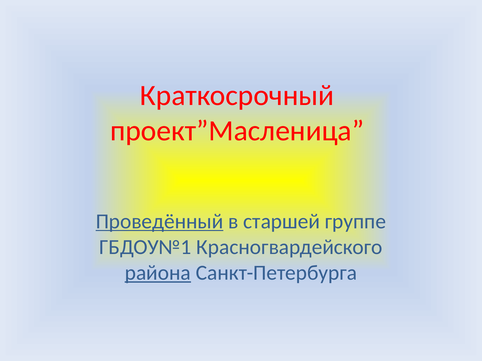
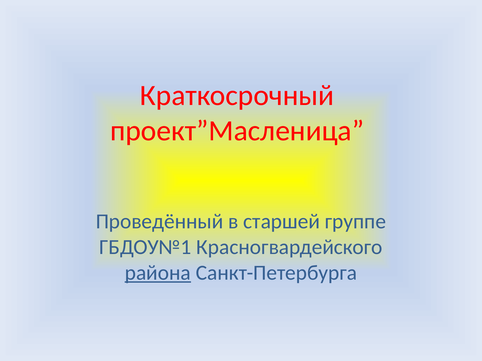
Проведённый underline: present -> none
